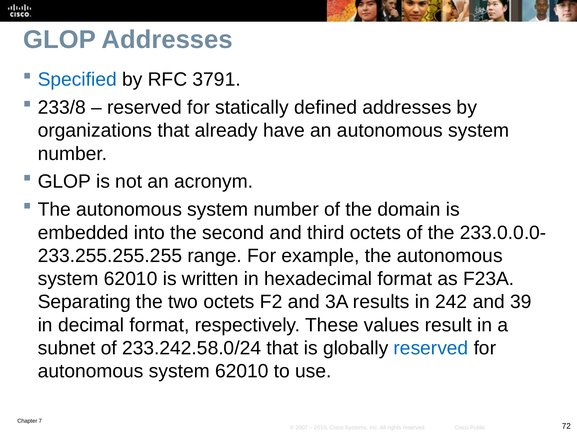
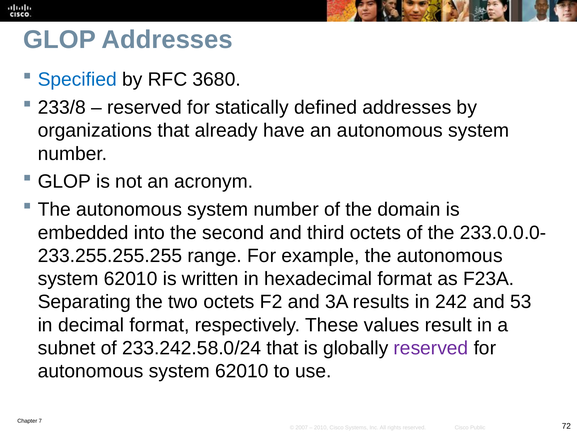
3791: 3791 -> 3680
39: 39 -> 53
reserved at (431, 348) colour: blue -> purple
